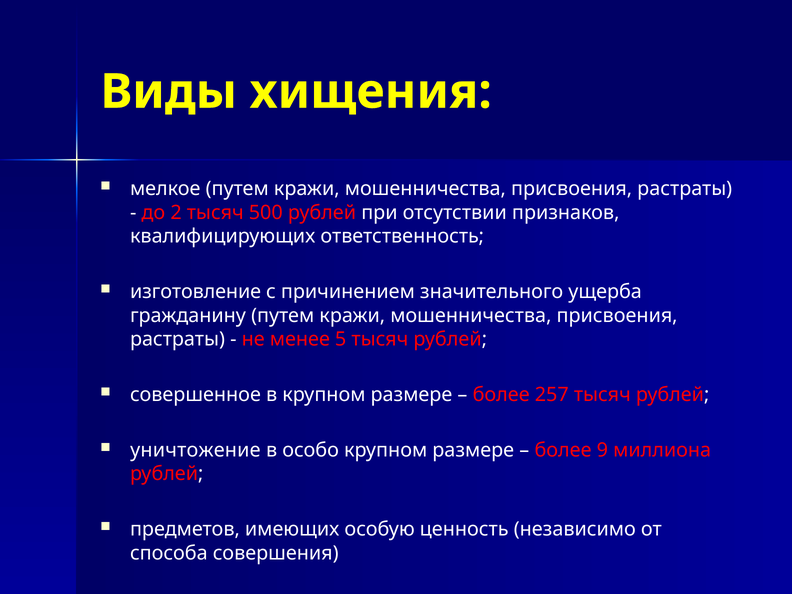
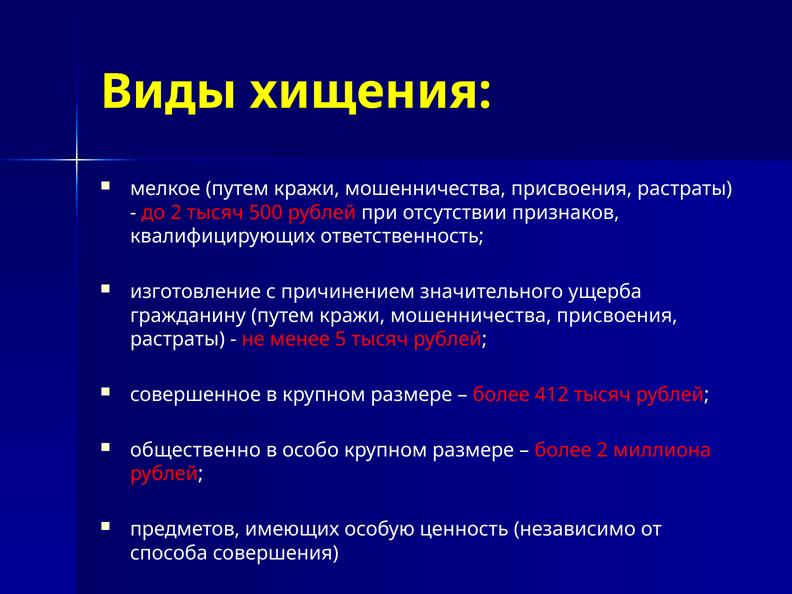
257: 257 -> 412
уничтожение: уничтожение -> общественно
более 9: 9 -> 2
